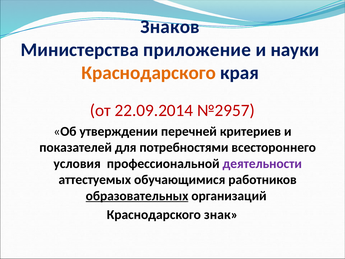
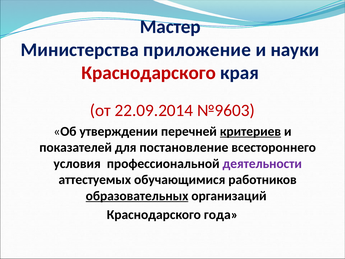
Знаков: Знаков -> Мастер
Краснодарского at (149, 73) colour: orange -> red
№2957: №2957 -> №9603
критериев underline: none -> present
потребностями: потребностями -> постановление
знак: знак -> года
